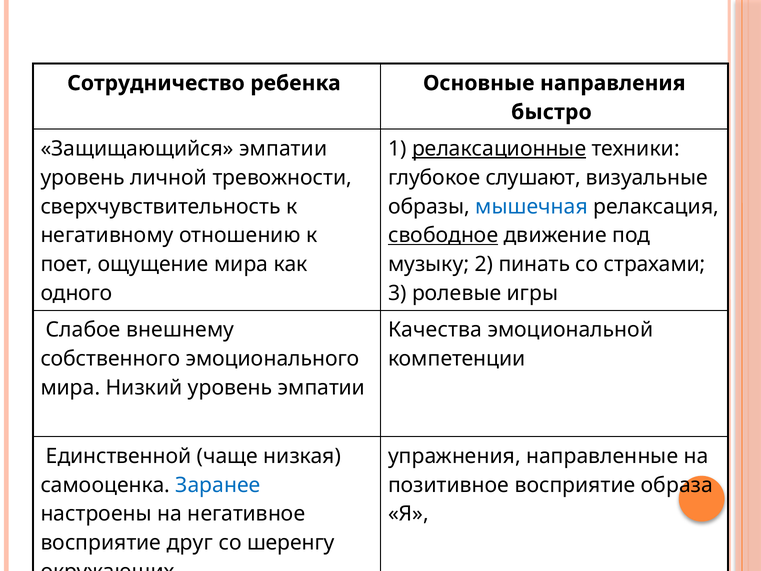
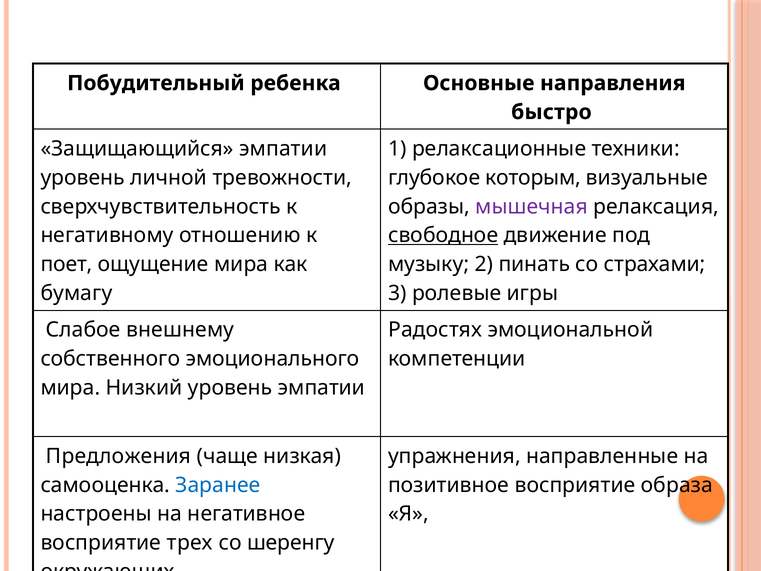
Сотрудничество: Сотрудничество -> Побудительный
релаксационные underline: present -> none
слушают: слушают -> которым
мышечная colour: blue -> purple
одного: одного -> бумагу
Качества: Качества -> Радостях
Единственной: Единственной -> Предложения
друг: друг -> трех
